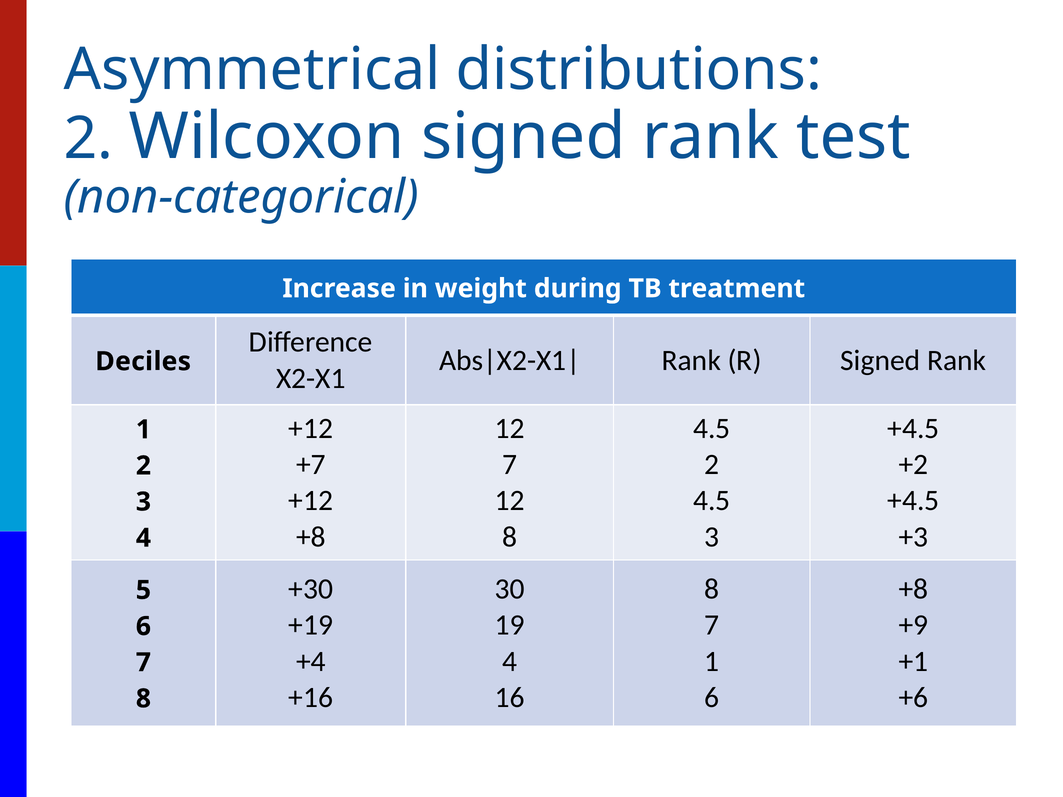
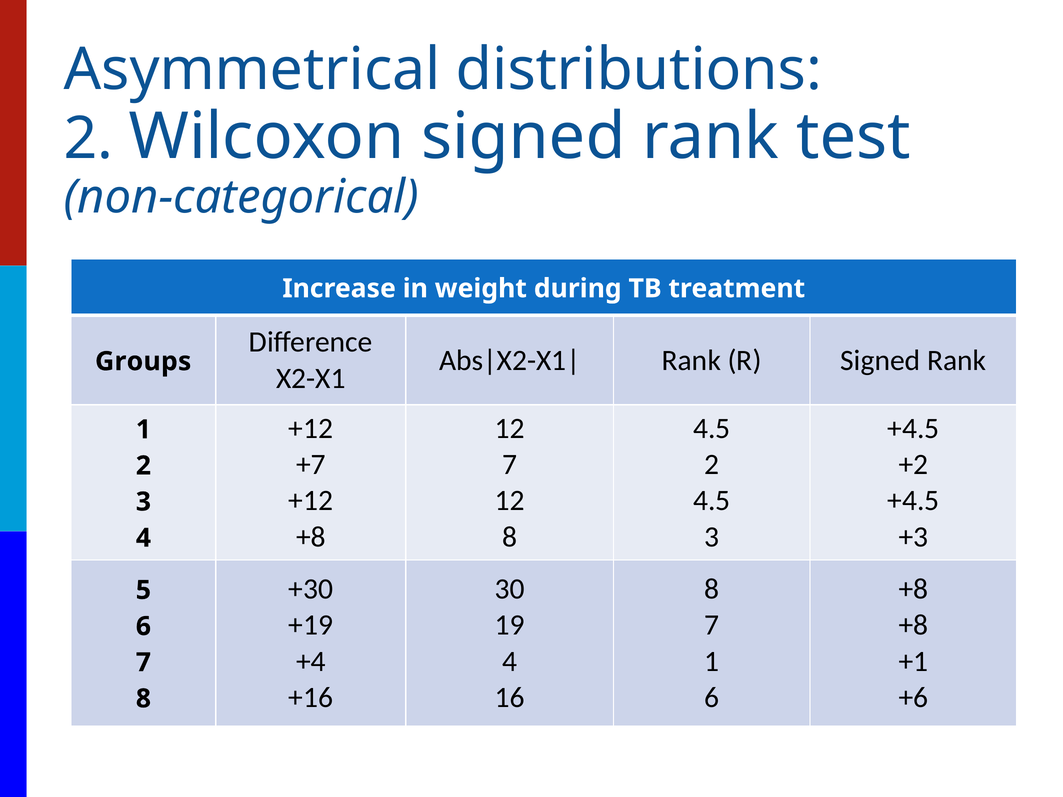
Deciles: Deciles -> Groups
+9 at (913, 625): +9 -> +8
